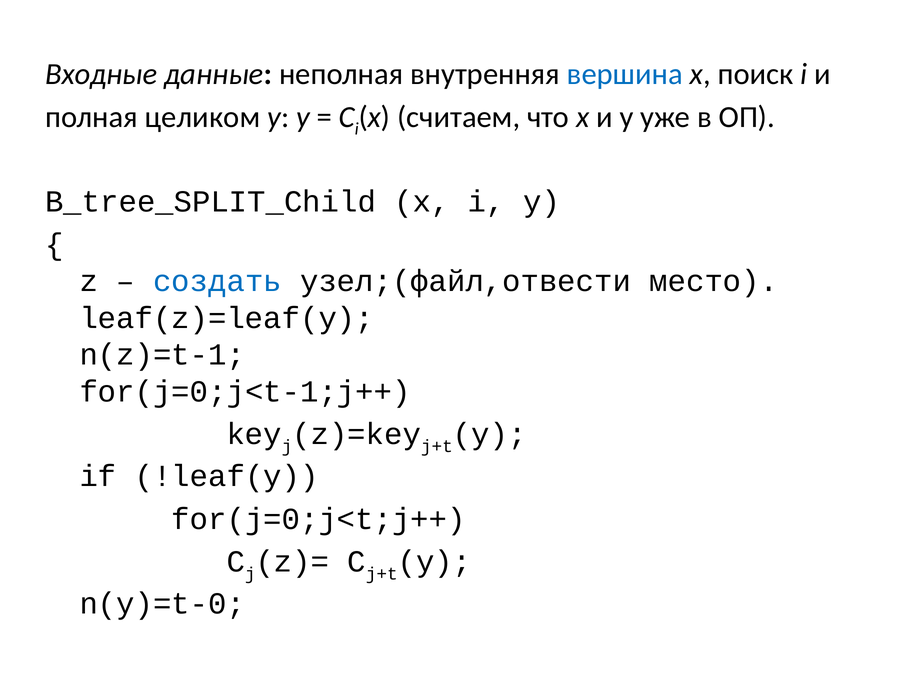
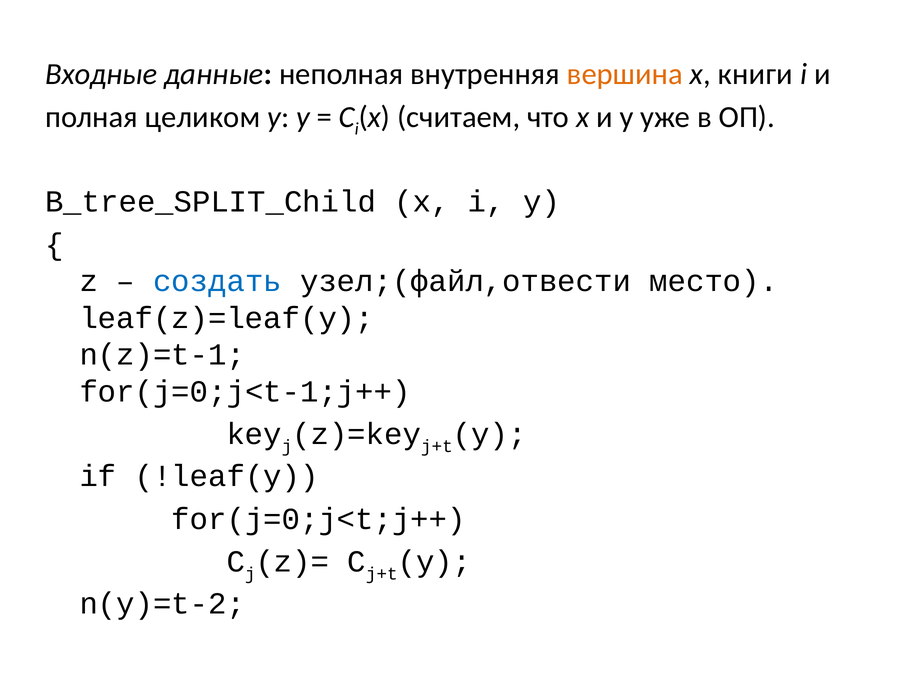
вершина colour: blue -> orange
поиск: поиск -> книги
n(y)=t-0: n(y)=t-0 -> n(y)=t-2
